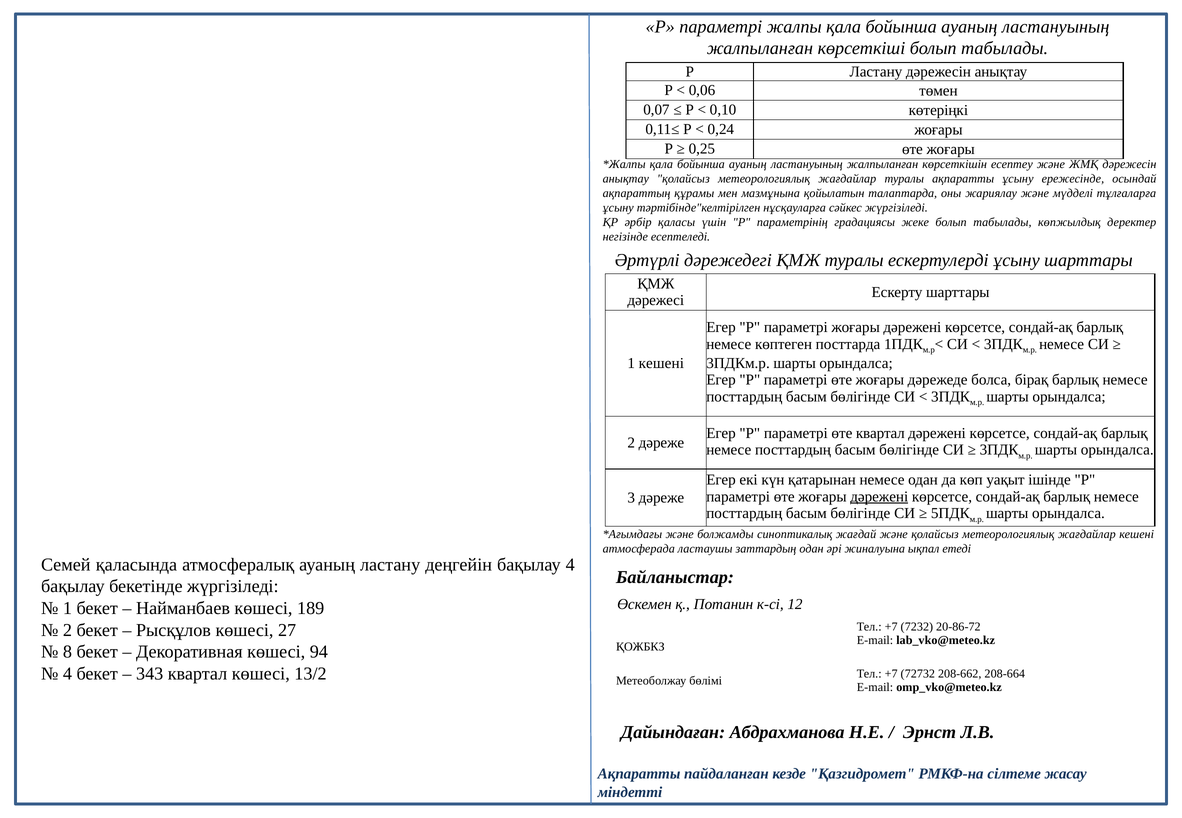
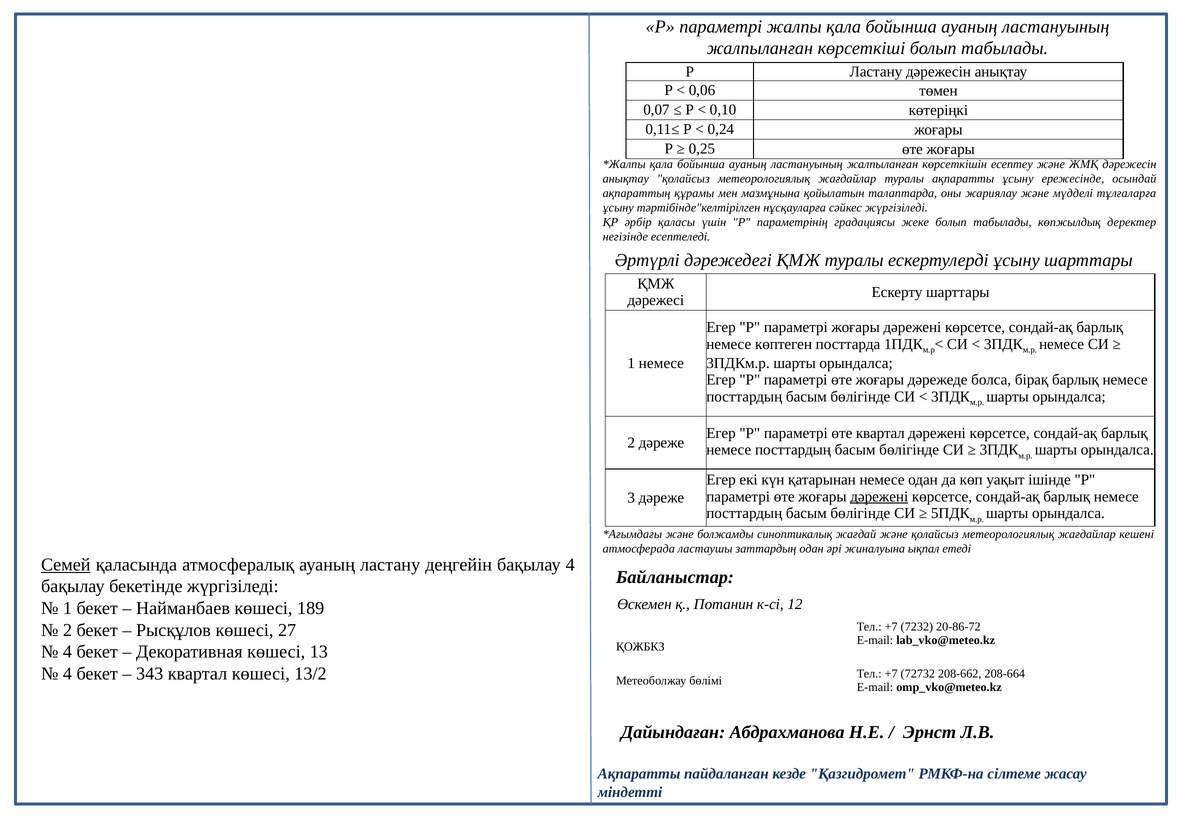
1 кешені: кешені -> немесе
Семей underline: none -> present
8 at (67, 652): 8 -> 4
94: 94 -> 13
